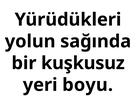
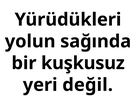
boyu: boyu -> değil
